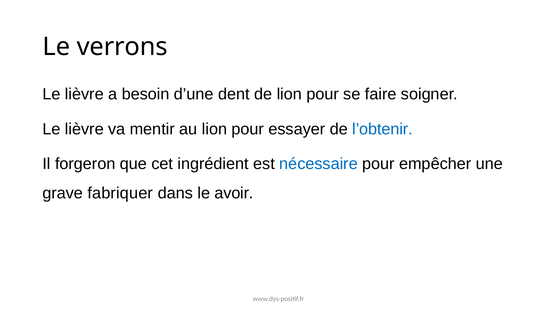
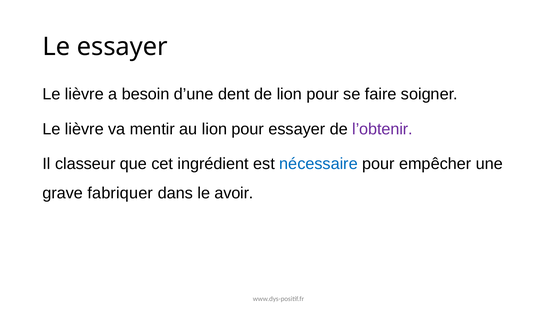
Le verrons: verrons -> essayer
l’obtenir colour: blue -> purple
forgeron: forgeron -> classeur
